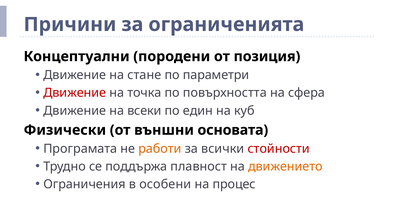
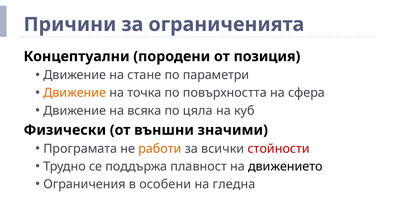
Движение at (75, 93) colour: red -> orange
всеки: всеки -> всяка
един: един -> цяла
основата: основата -> значими
движението colour: orange -> black
процес: процес -> гледна
